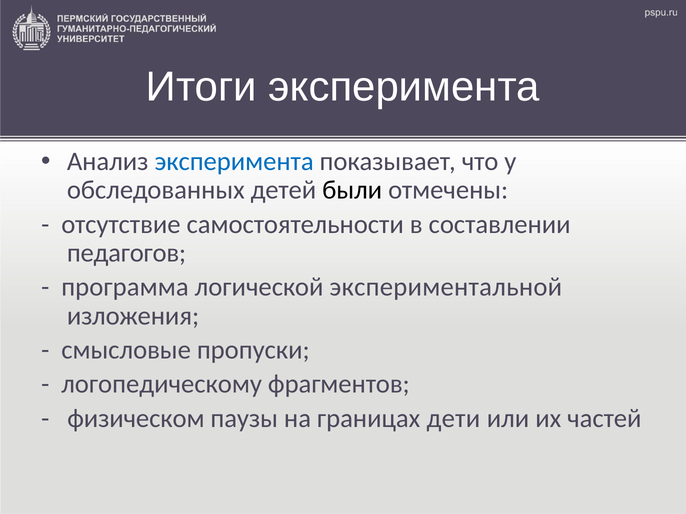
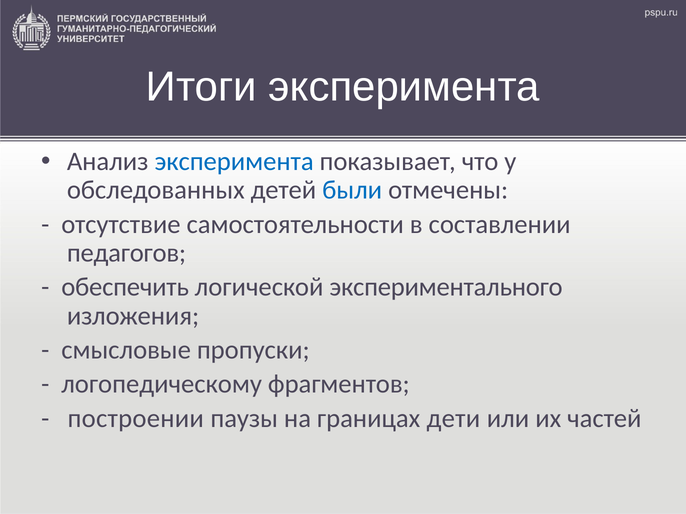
были colour: black -> blue
программа: программа -> обеспечить
экспериментальной: экспериментальной -> экспериментального
физическом: физическом -> построении
